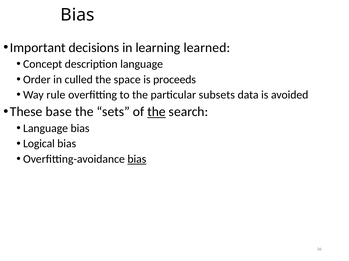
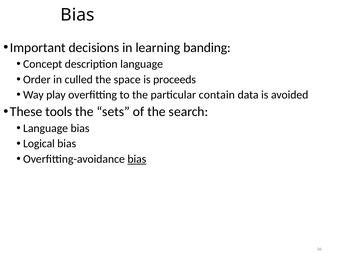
learned: learned -> banding
rule: rule -> play
subsets: subsets -> contain
base: base -> tools
the at (156, 112) underline: present -> none
